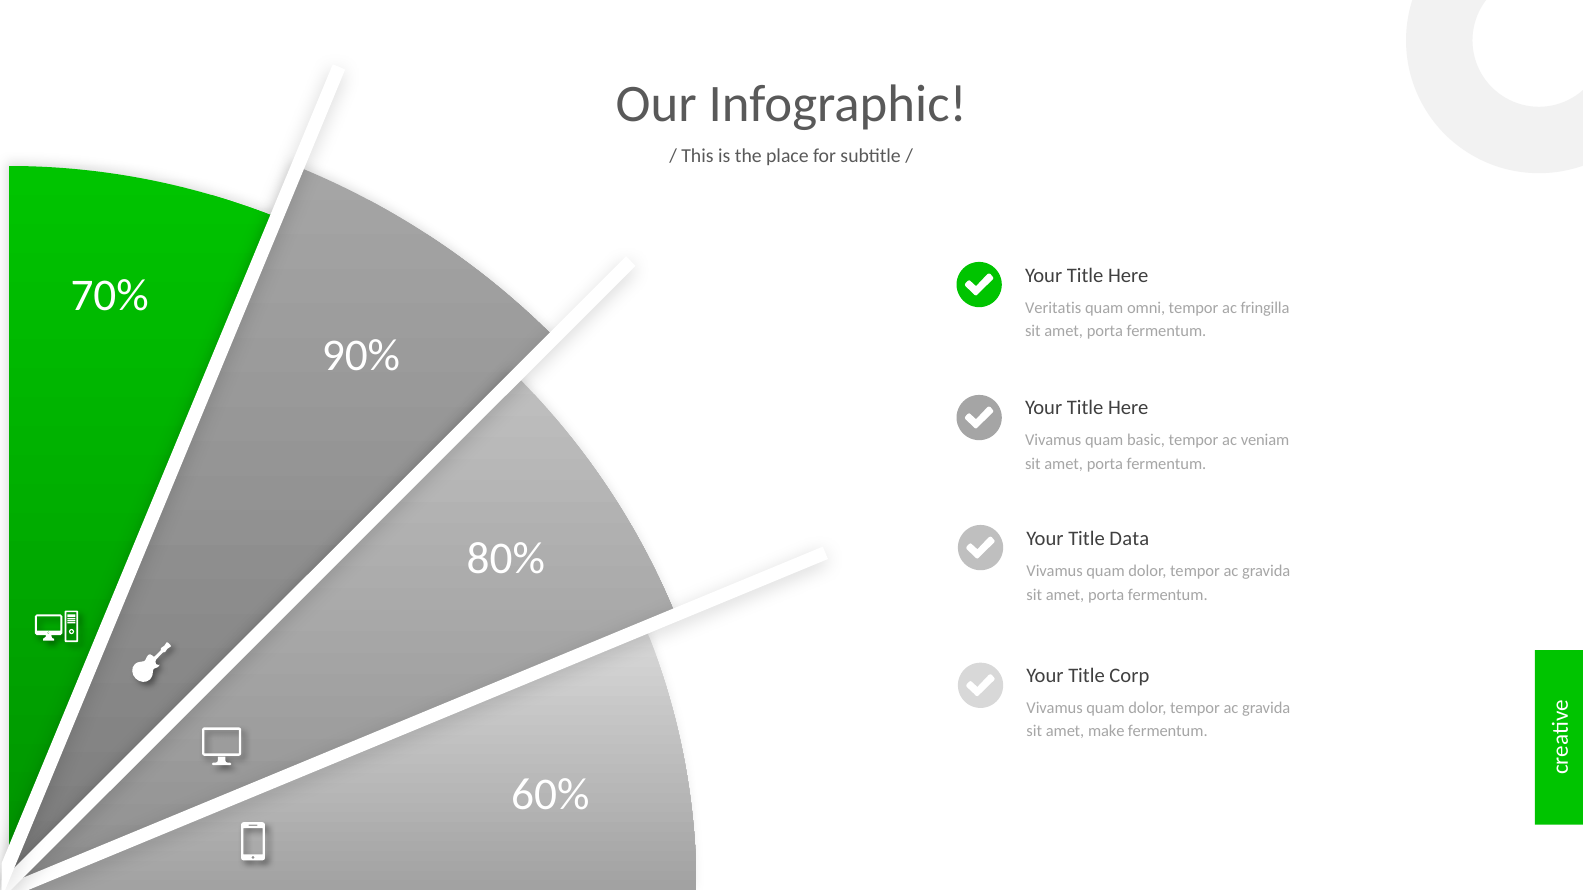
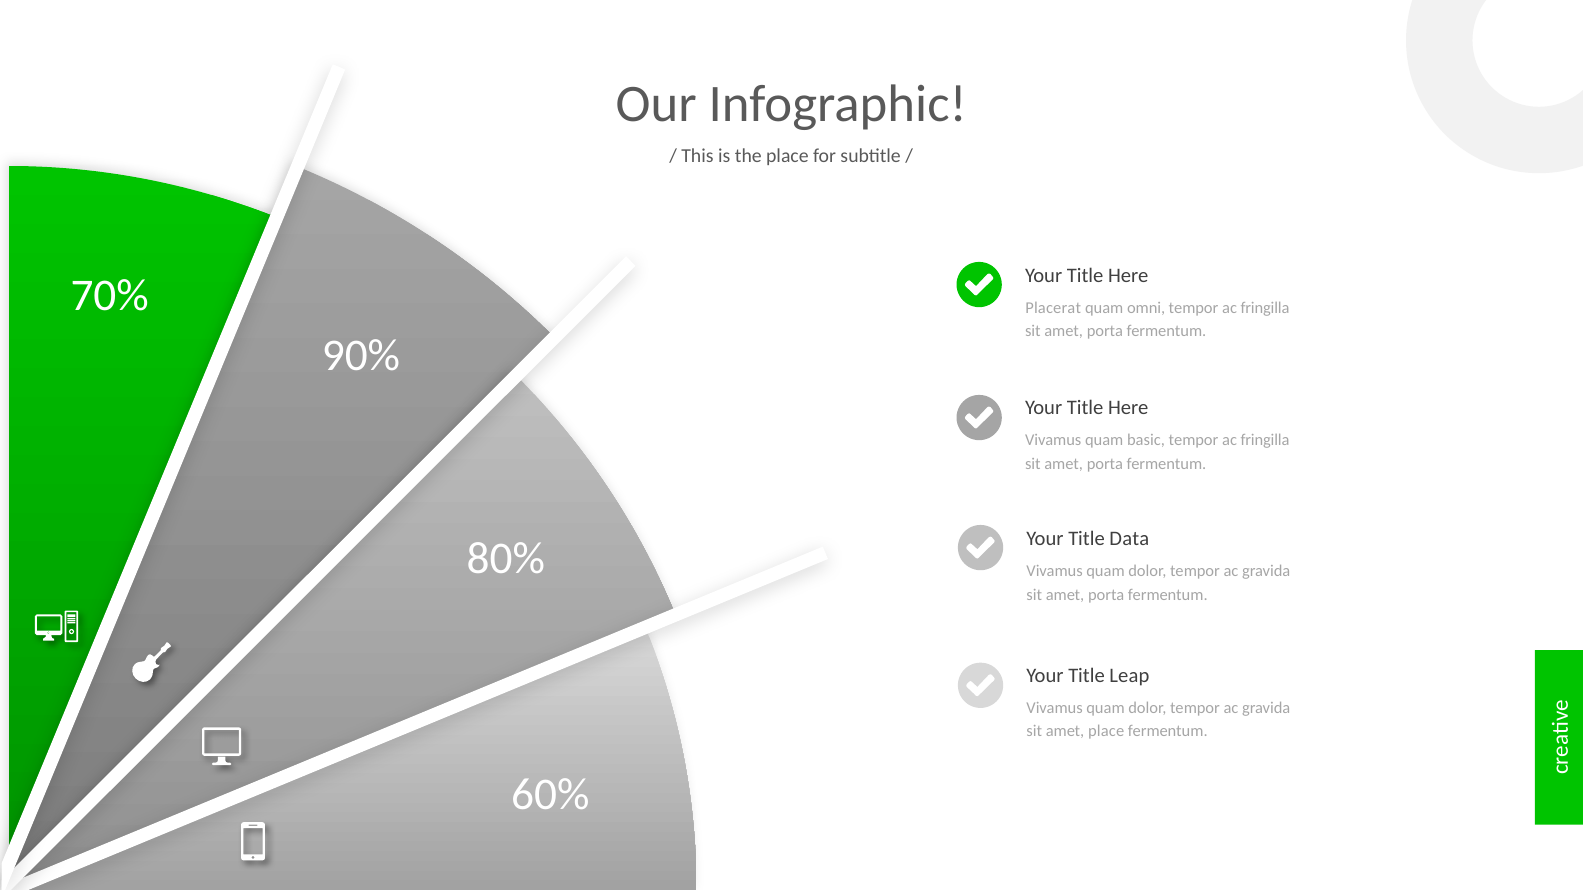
Veritatis: Veritatis -> Placerat
veniam at (1265, 440): veniam -> fringilla
Corp: Corp -> Leap
amet make: make -> place
